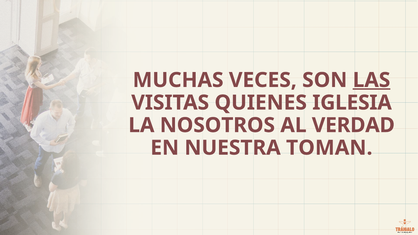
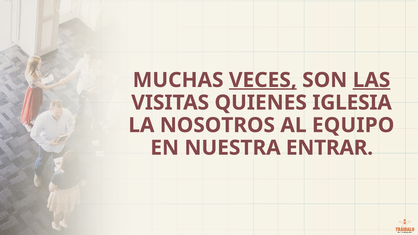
VECES underline: none -> present
VERDAD: VERDAD -> EQUIPO
TOMAN: TOMAN -> ENTRAR
